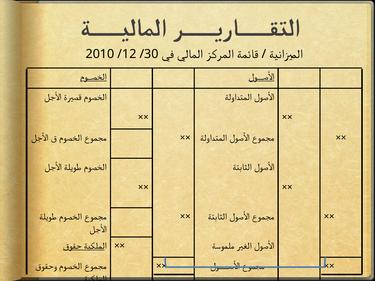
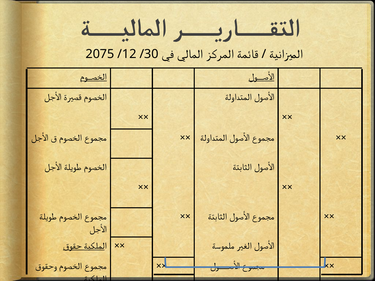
2010: 2010 -> 2075
